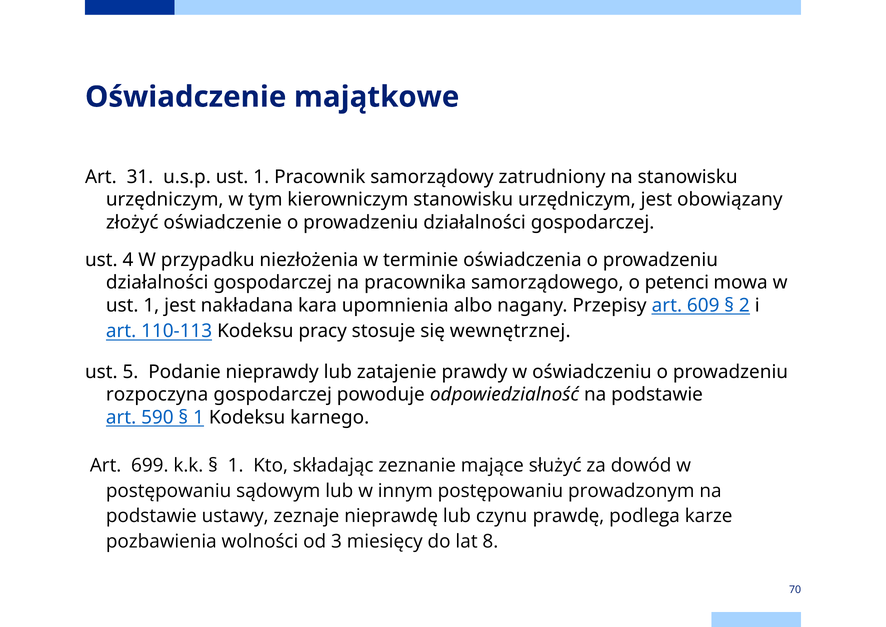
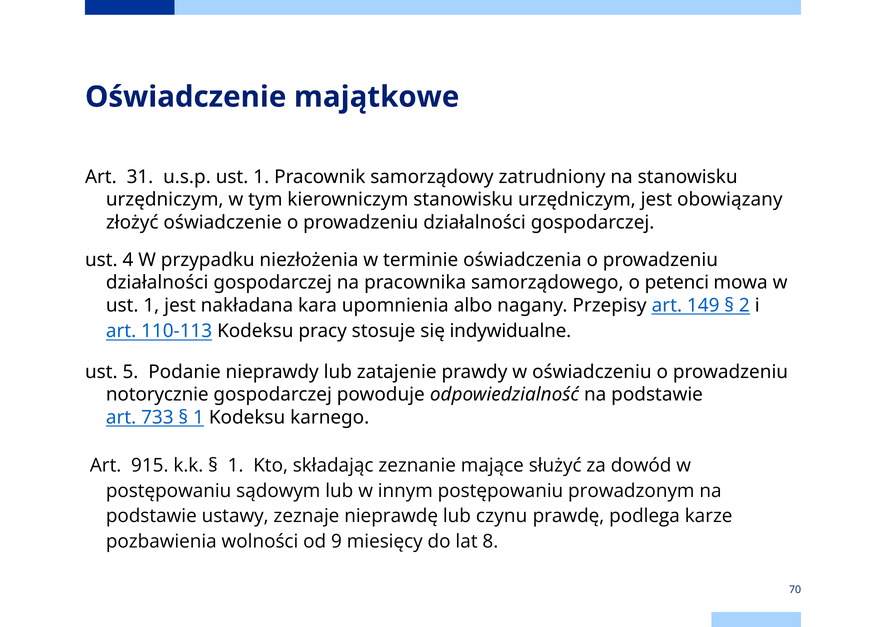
609: 609 -> 149
wewnętrznej: wewnętrznej -> indywidualne
rozpoczyna: rozpoczyna -> notorycznie
590: 590 -> 733
699: 699 -> 915
3: 3 -> 9
